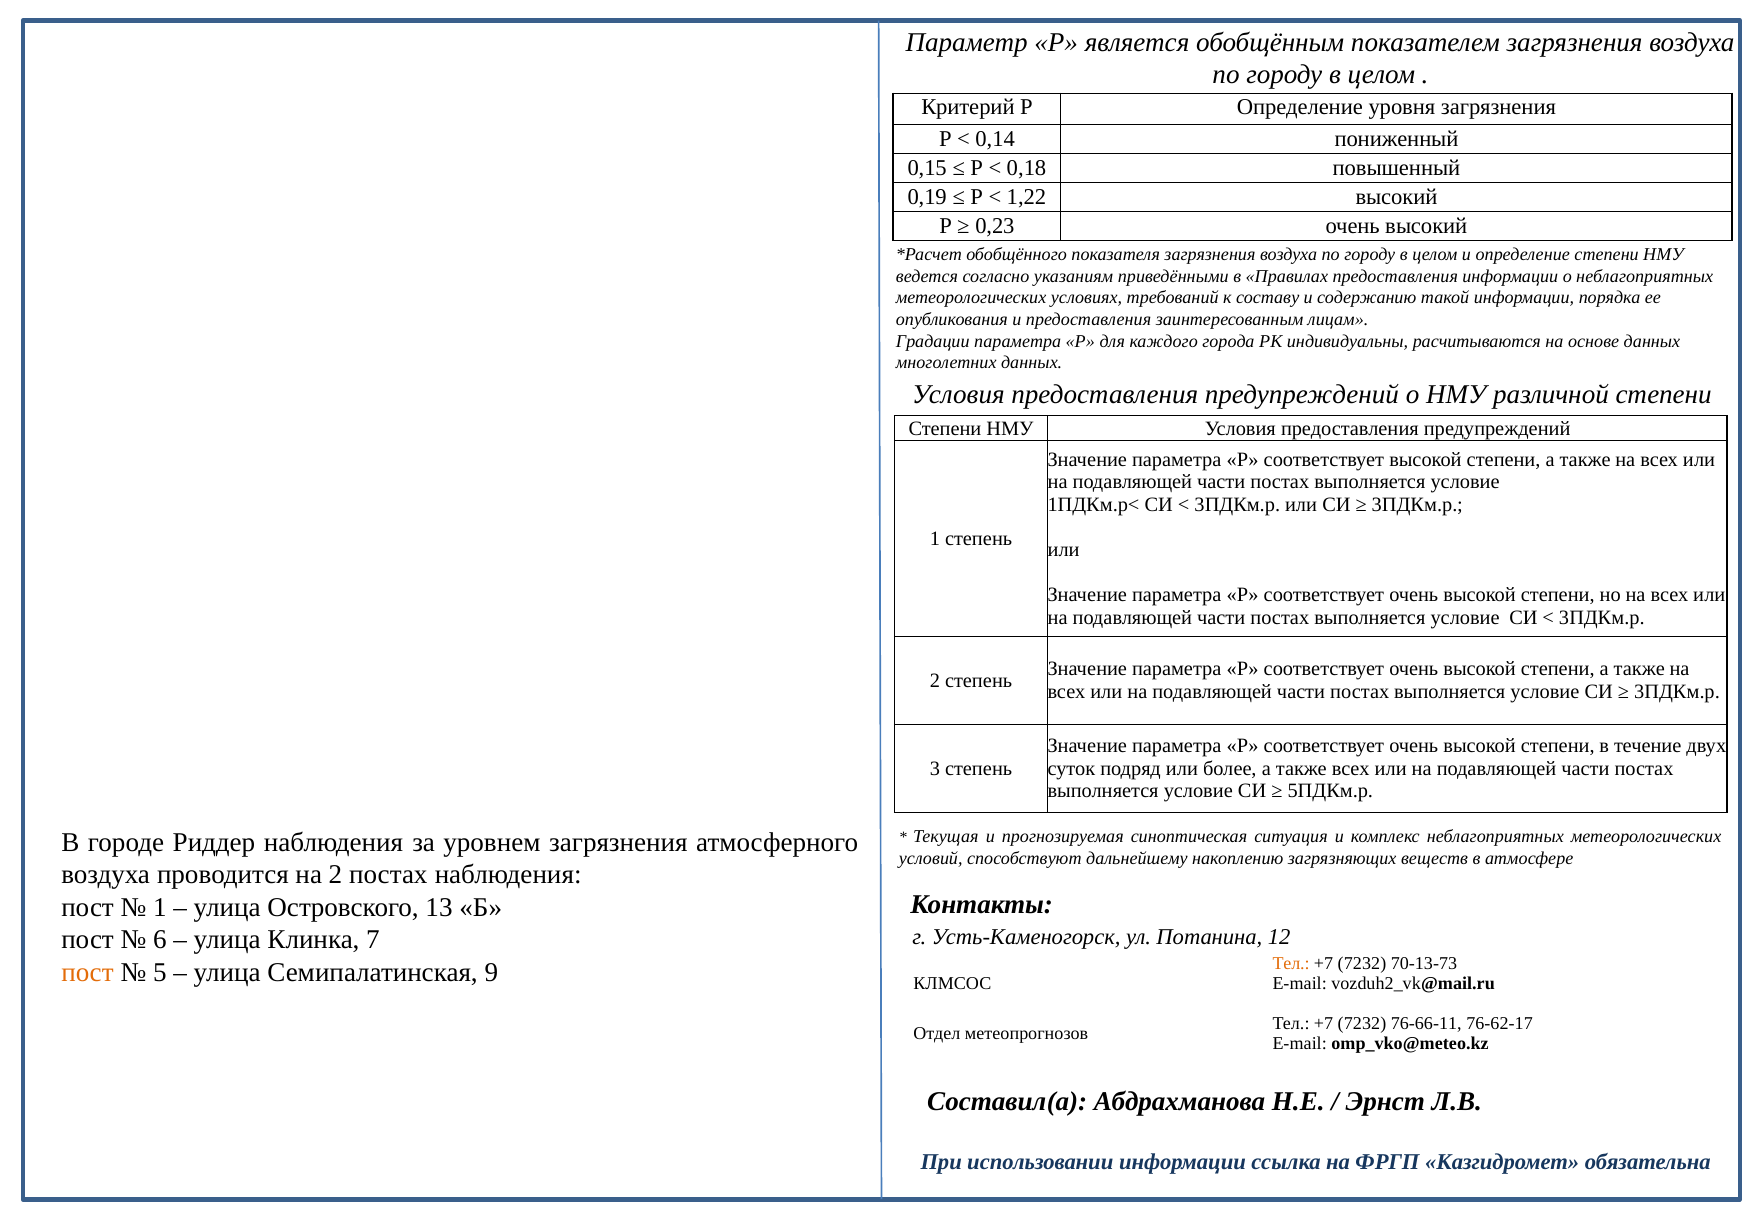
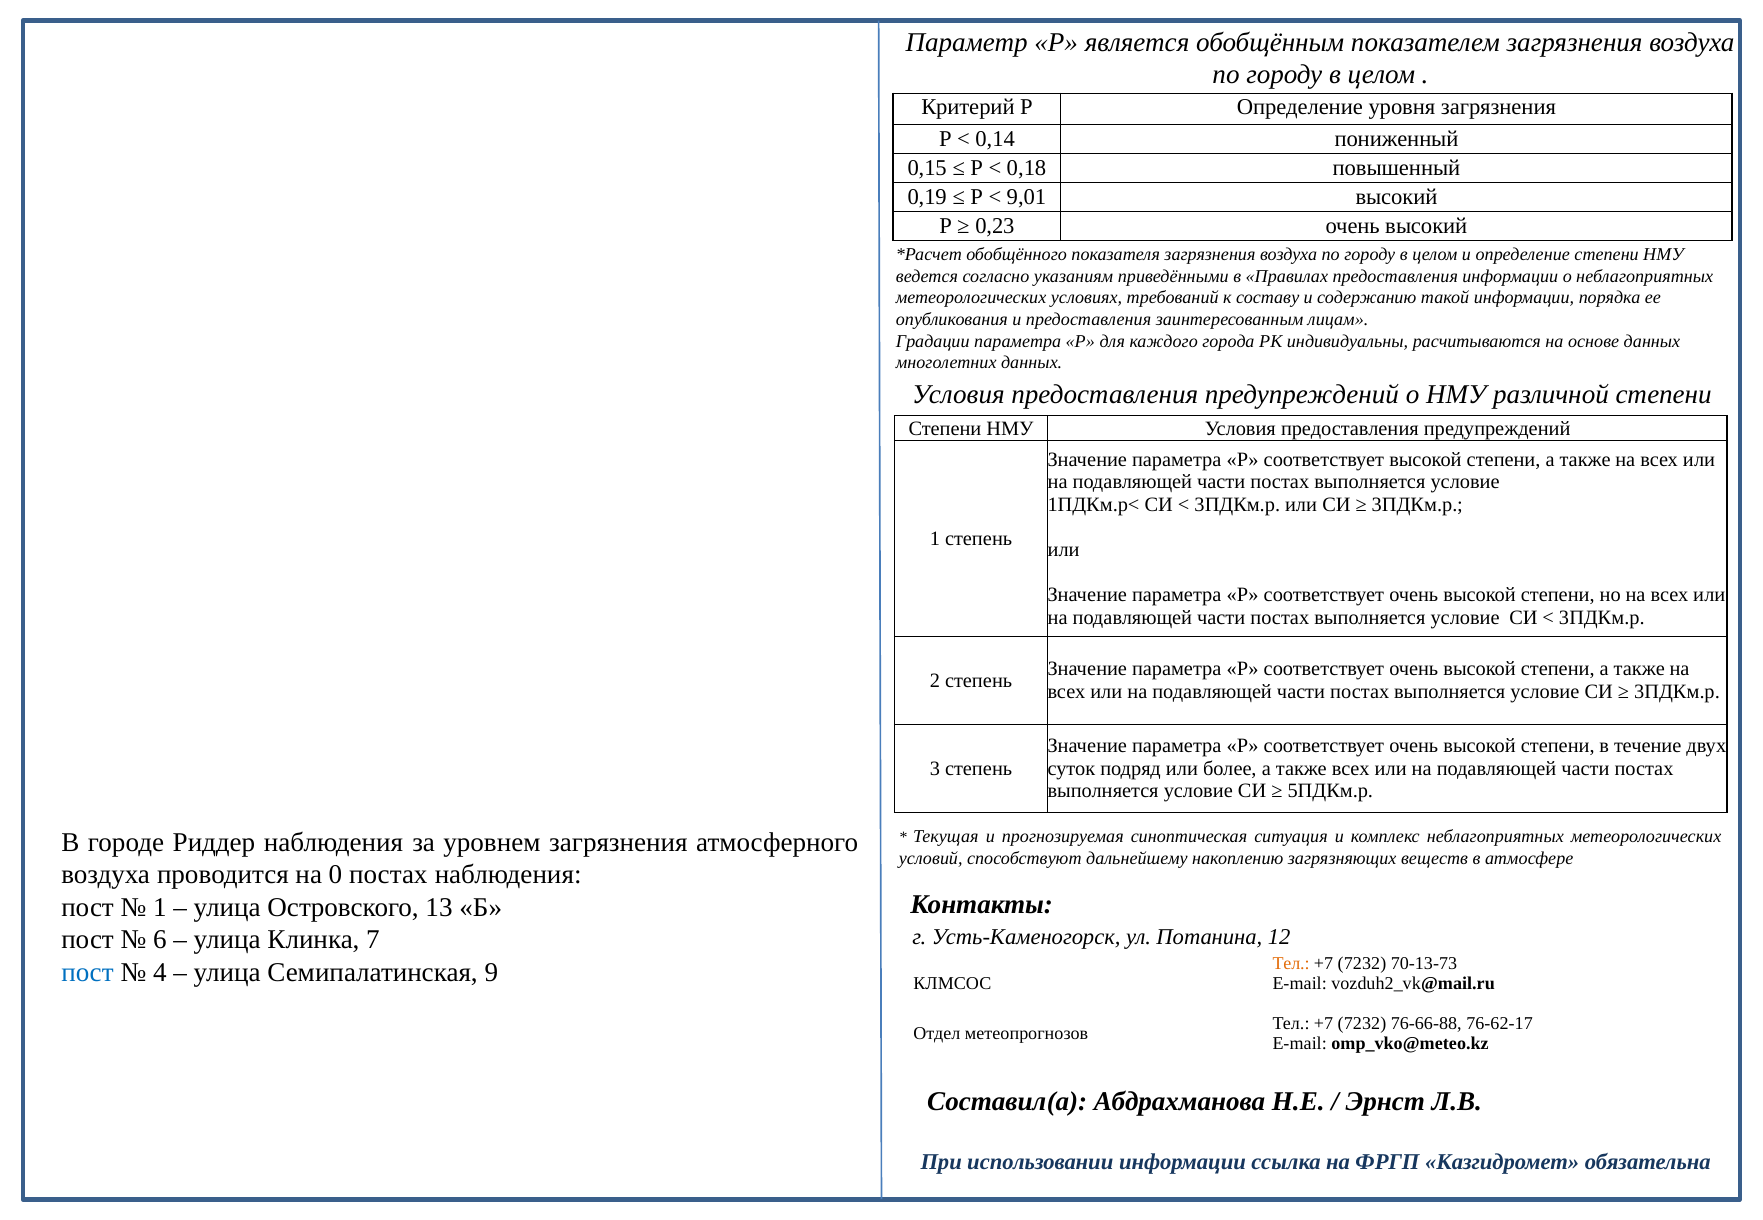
1,22: 1,22 -> 9,01
на 2: 2 -> 0
пост at (87, 973) colour: orange -> blue
5: 5 -> 4
76-66-11: 76-66-11 -> 76-66-88
